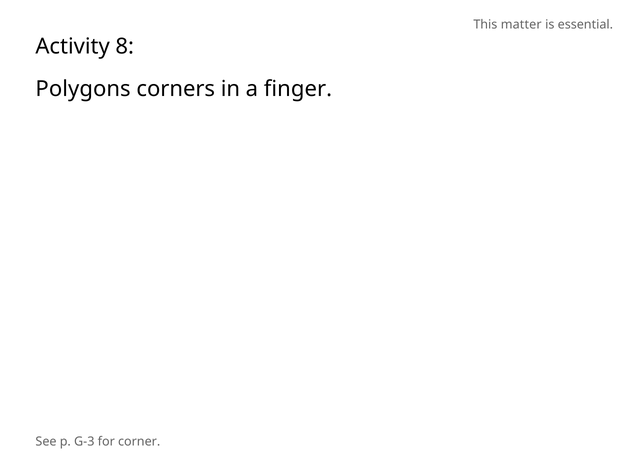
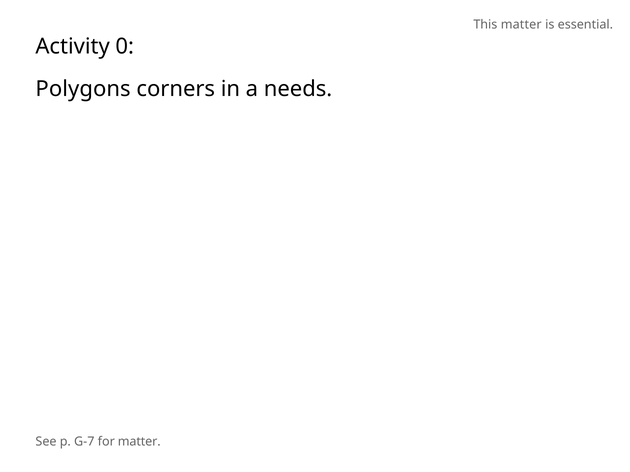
8: 8 -> 0
finger: finger -> needs
G-3: G-3 -> G-7
for corner: corner -> matter
